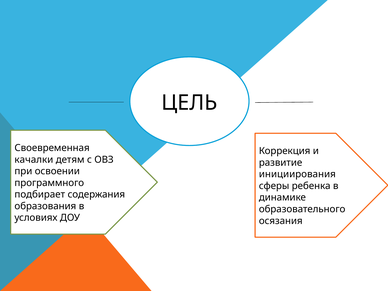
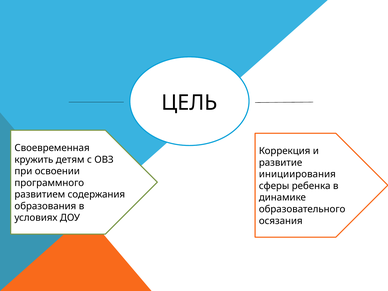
качалки: качалки -> кружить
подбирает: подбирает -> развитием
